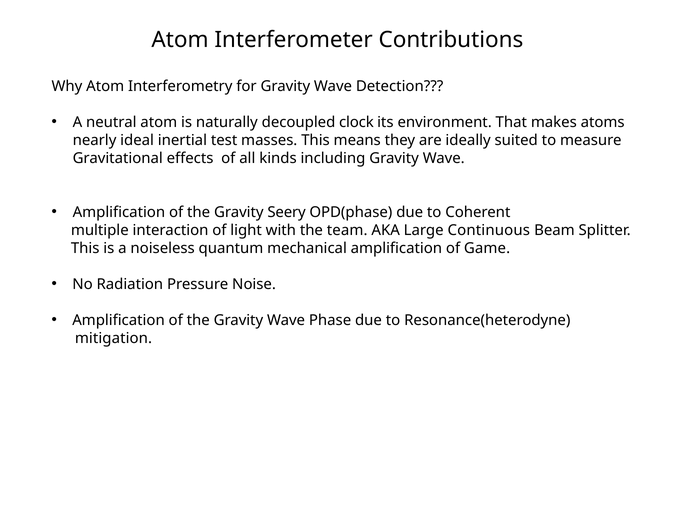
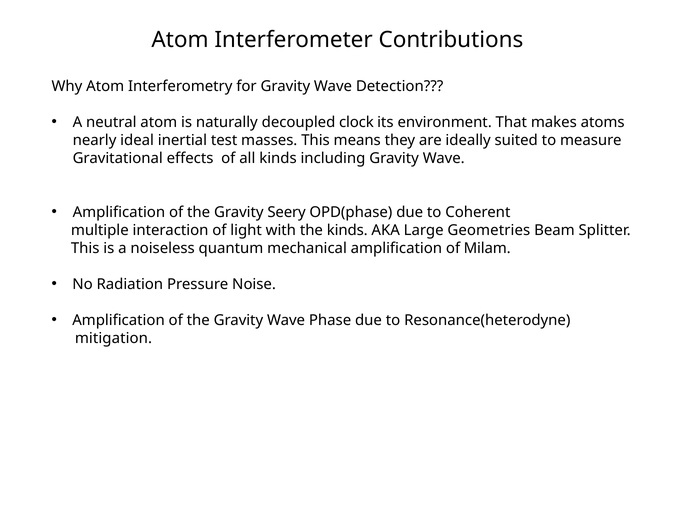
the team: team -> kinds
Continuous: Continuous -> Geometries
Game: Game -> Milam
